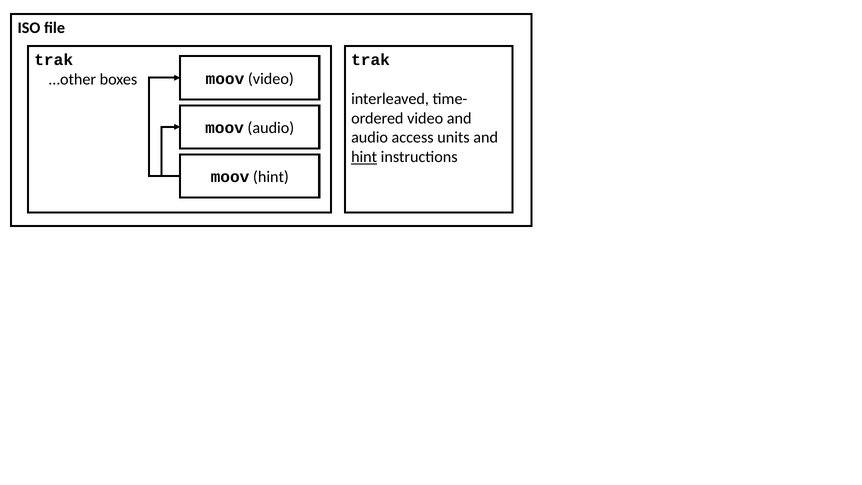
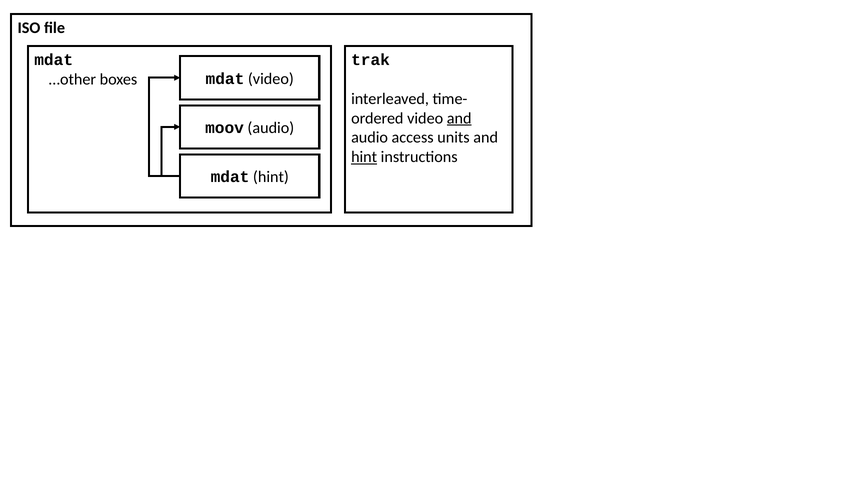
trak at (54, 60): trak -> mdat
moov at (225, 79): moov -> mdat
and at (459, 118) underline: none -> present
moov at (230, 177): moov -> mdat
